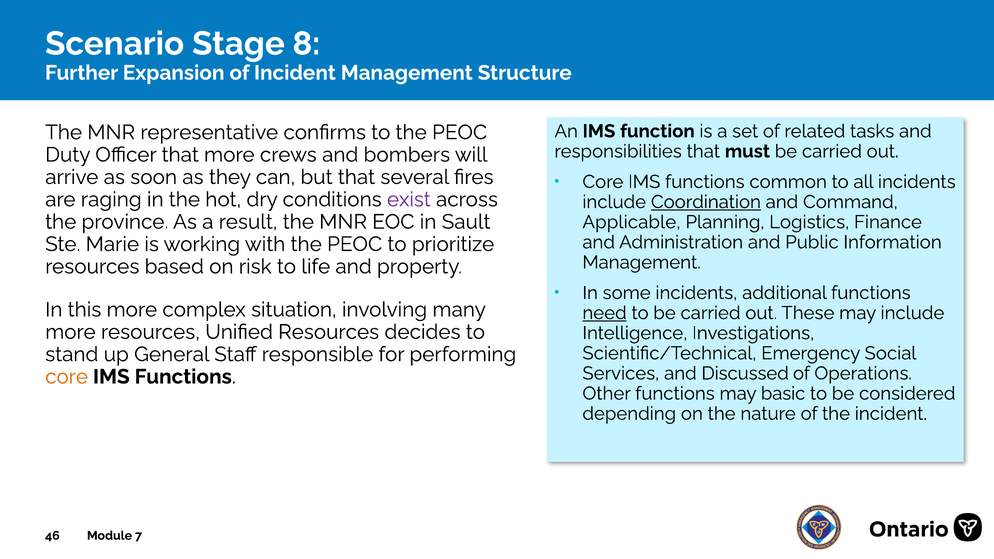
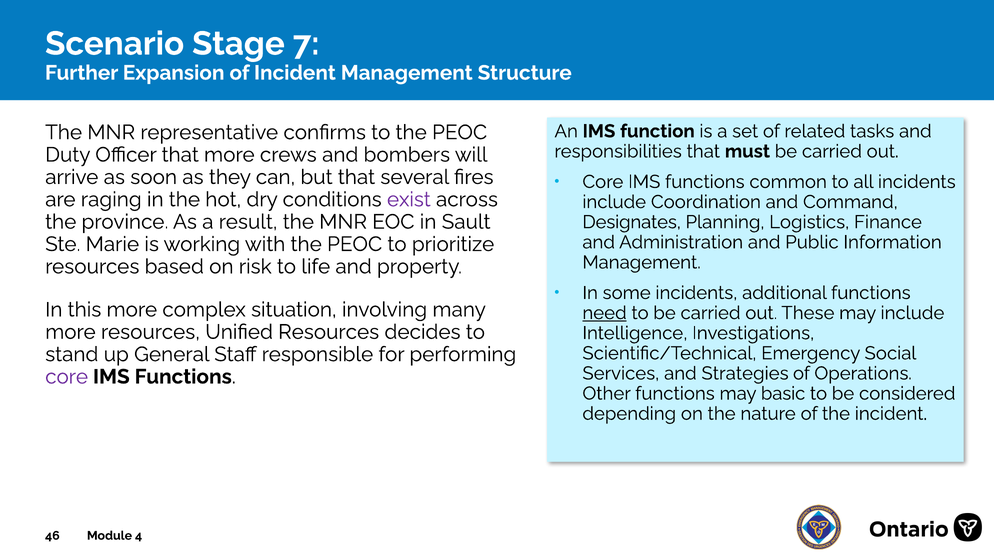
8: 8 -> 7
Coordination underline: present -> none
Applicable: Applicable -> Designates
Discussed: Discussed -> Strategies
core at (67, 377) colour: orange -> purple
7: 7 -> 4
